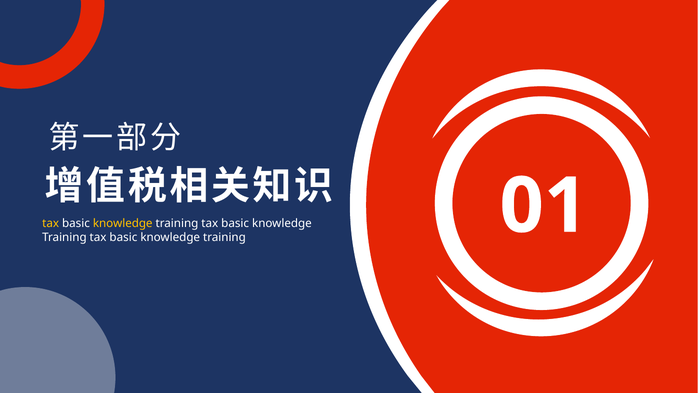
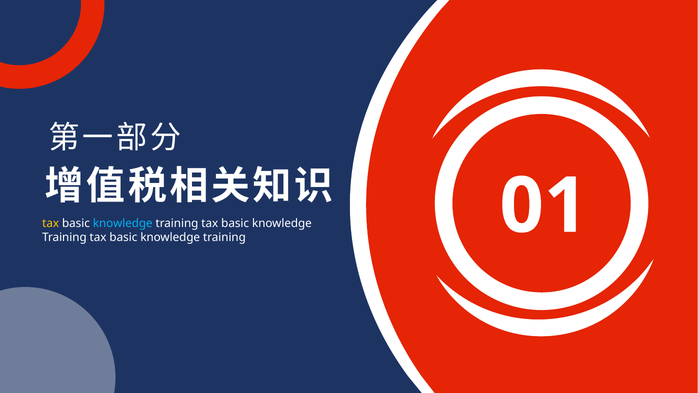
knowledge at (123, 223) colour: yellow -> light blue
